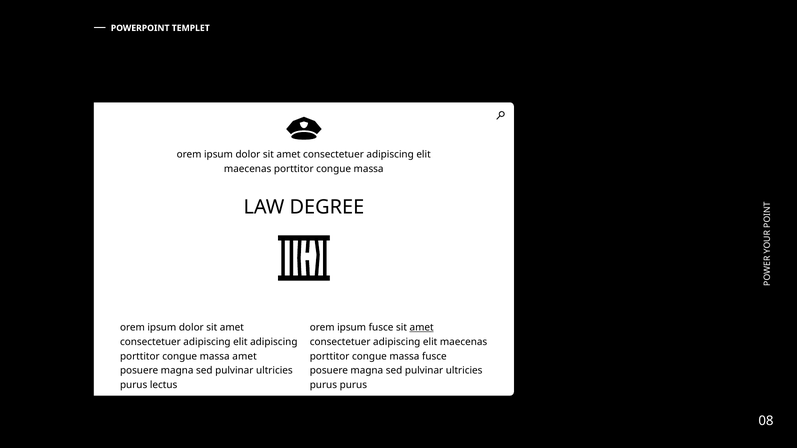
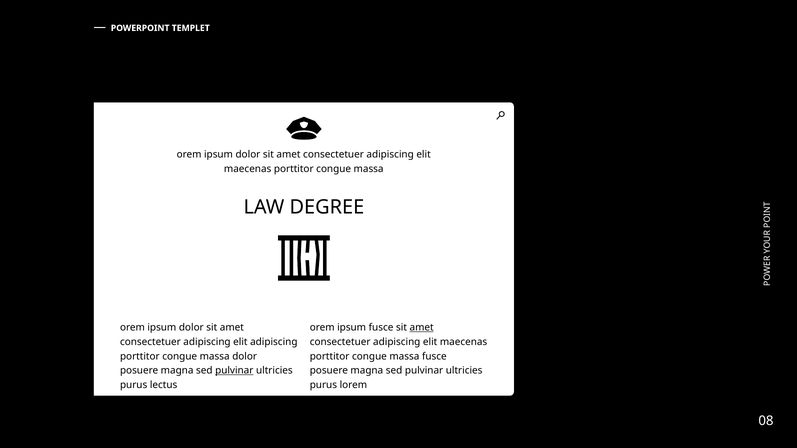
massa amet: amet -> dolor
pulvinar at (234, 371) underline: none -> present
purus purus: purus -> lorem
